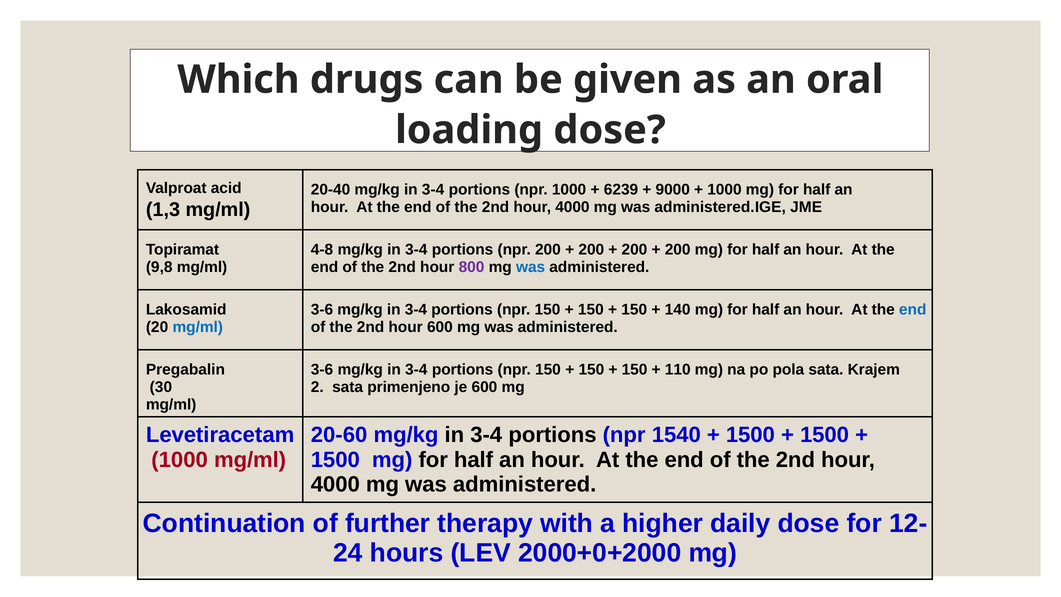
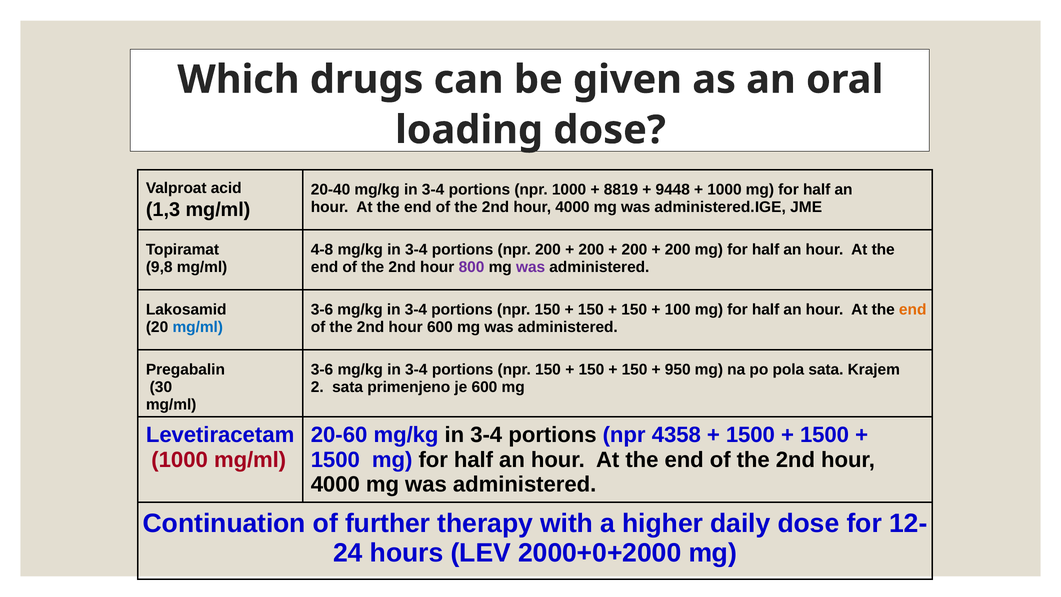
6239: 6239 -> 8819
9000: 9000 -> 9448
was at (531, 267) colour: blue -> purple
140: 140 -> 100
end at (913, 310) colour: blue -> orange
110: 110 -> 950
1540: 1540 -> 4358
